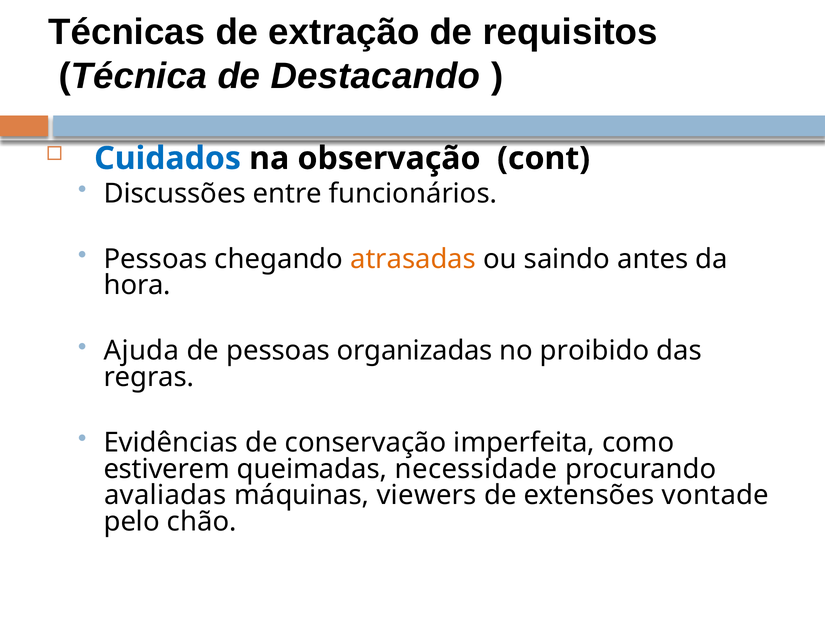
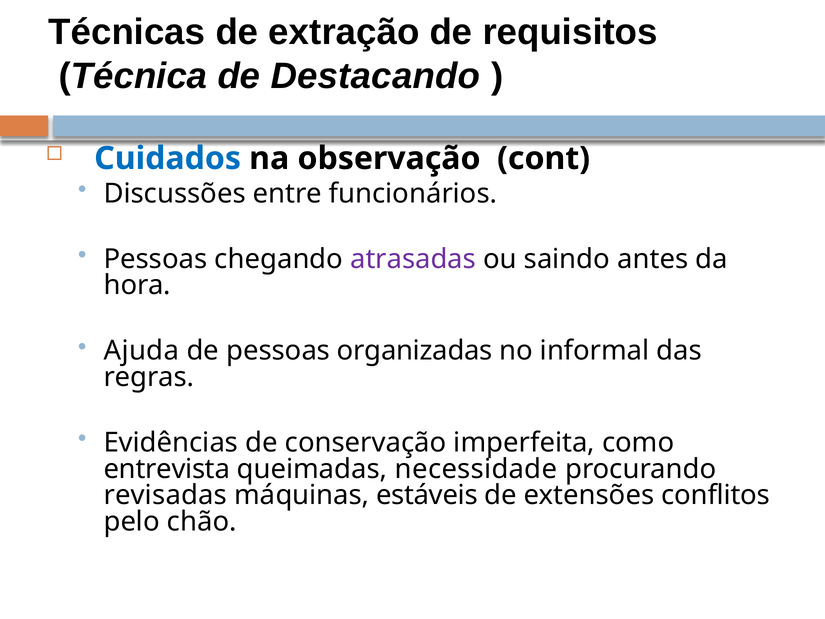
atrasadas colour: orange -> purple
proibido: proibido -> informal
estiverem: estiverem -> entrevista
avaliadas: avaliadas -> revisadas
viewers: viewers -> estáveis
vontade: vontade -> conflitos
